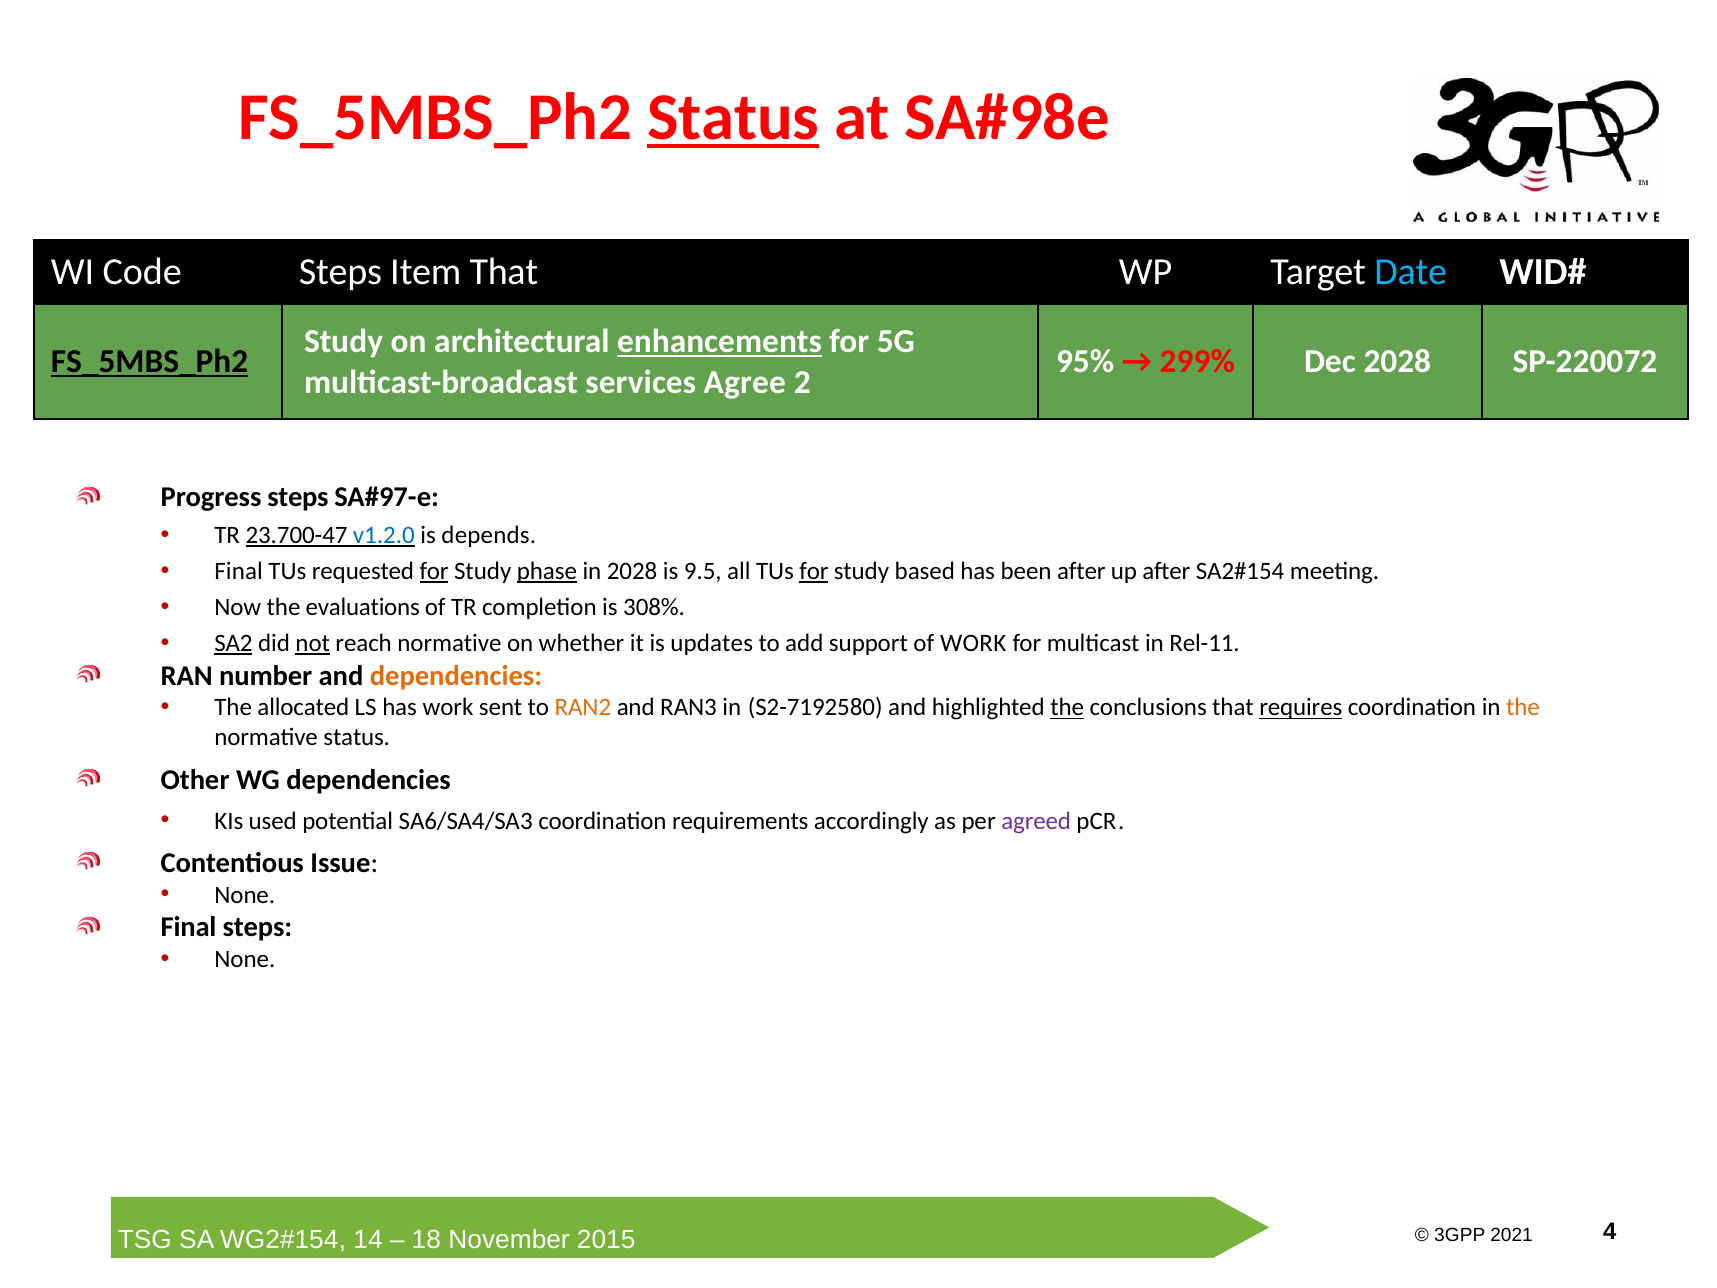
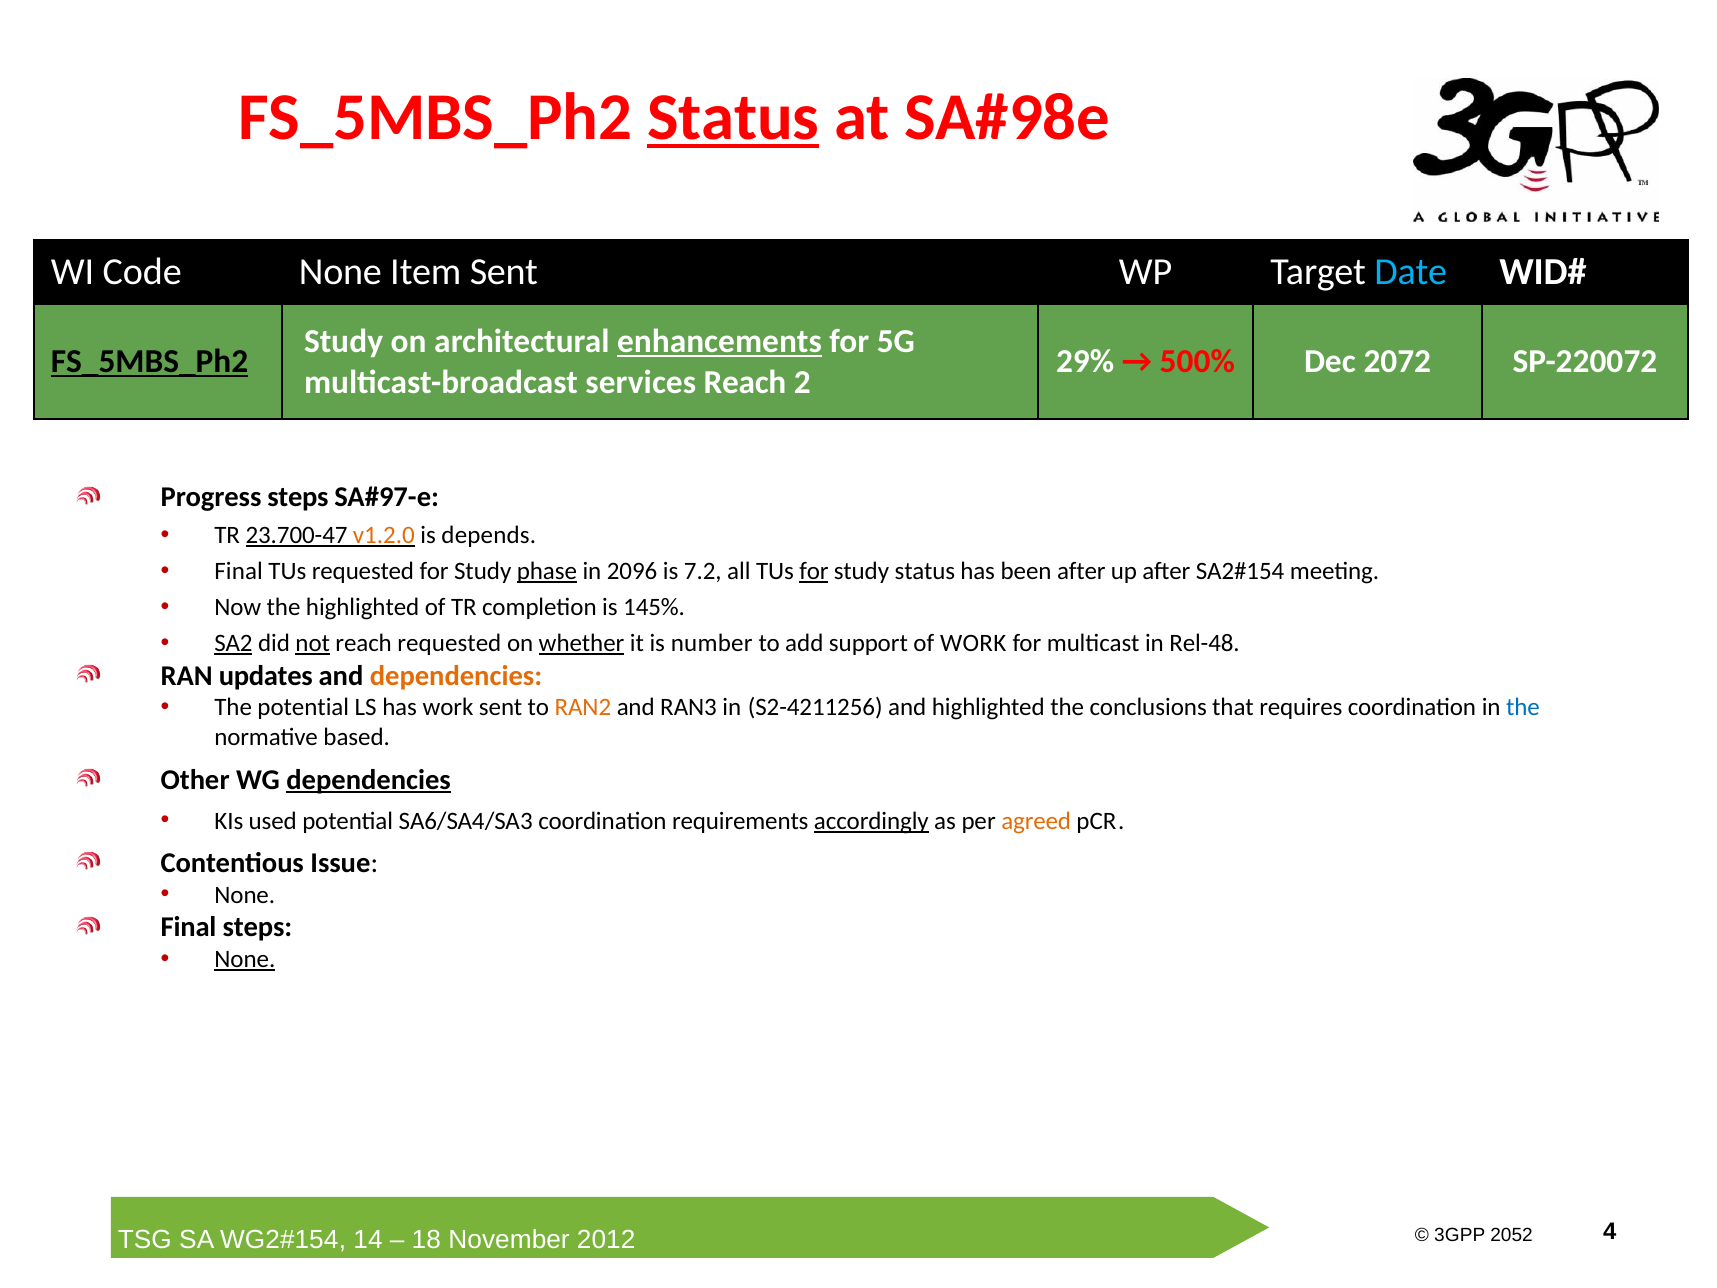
Code Steps: Steps -> None
Item That: That -> Sent
95%: 95% -> 29%
299%: 299% -> 500%
Dec 2028: 2028 -> 2072
services Agree: Agree -> Reach
v1.2.0 colour: blue -> orange
for at (434, 571) underline: present -> none
in 2028: 2028 -> 2096
9.5: 9.5 -> 7.2
study based: based -> status
the evaluations: evaluations -> highlighted
308%: 308% -> 145%
reach normative: normative -> requested
whether underline: none -> present
updates: updates -> number
Rel-11: Rel-11 -> Rel-48
number: number -> updates
The allocated: allocated -> potential
S2-7192580: S2-7192580 -> S2-4211256
the at (1067, 707) underline: present -> none
requires underline: present -> none
the at (1523, 707) colour: orange -> blue
normative status: status -> based
dependencies at (369, 779) underline: none -> present
accordingly underline: none -> present
agreed colour: purple -> orange
None at (245, 959) underline: none -> present
2021: 2021 -> 2052
2015 at (606, 1239): 2015 -> 2012
